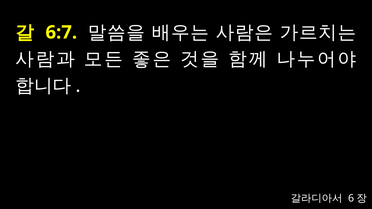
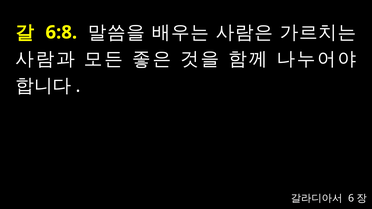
6:7: 6:7 -> 6:8
